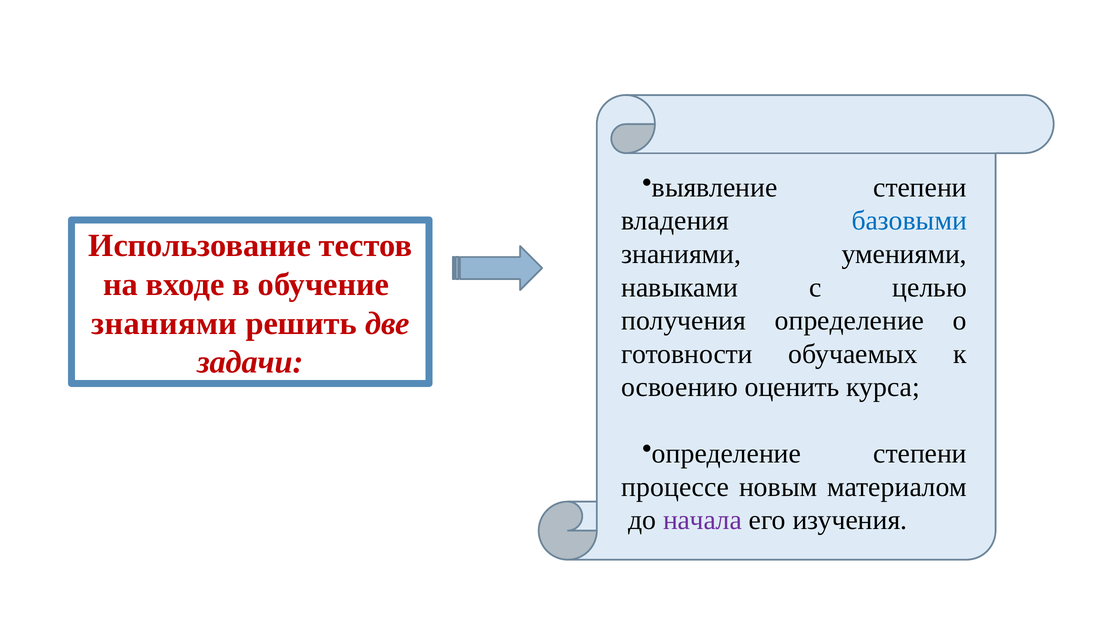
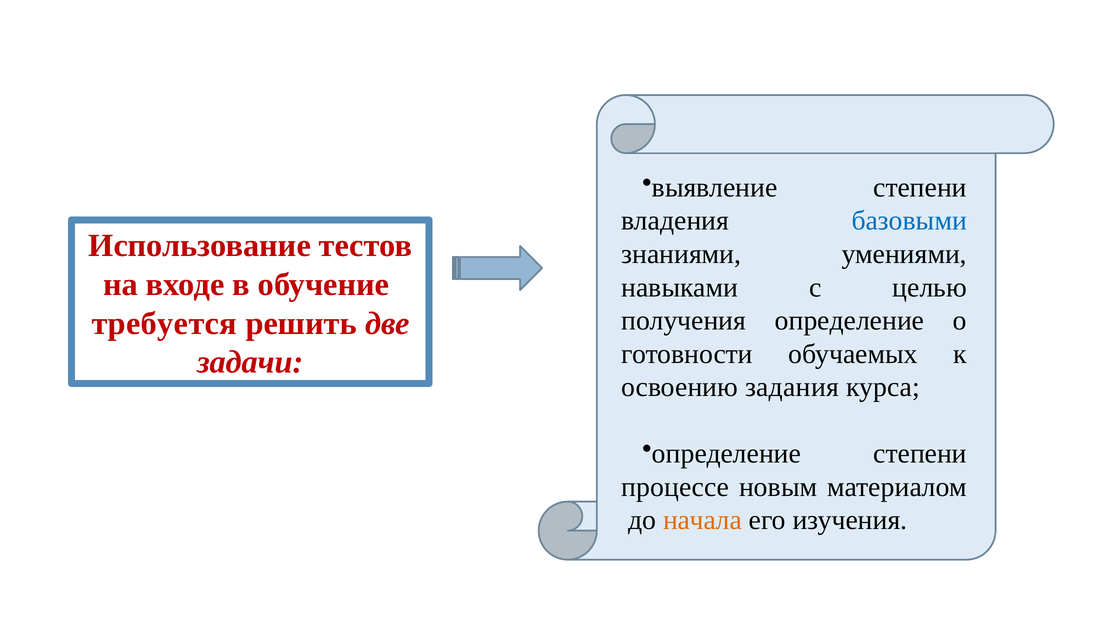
знаниями at (164, 324): знаниями -> требуется
оценить: оценить -> задания
начала colour: purple -> orange
